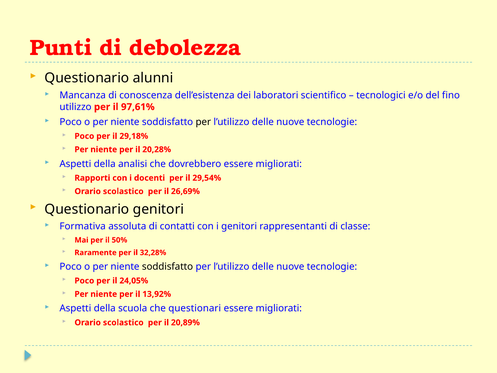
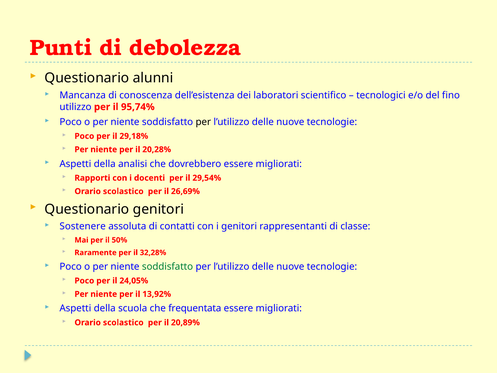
97,61%: 97,61% -> 95,74%
Formativa: Formativa -> Sostenere
soddisfatto at (168, 266) colour: black -> green
questionari: questionari -> frequentata
